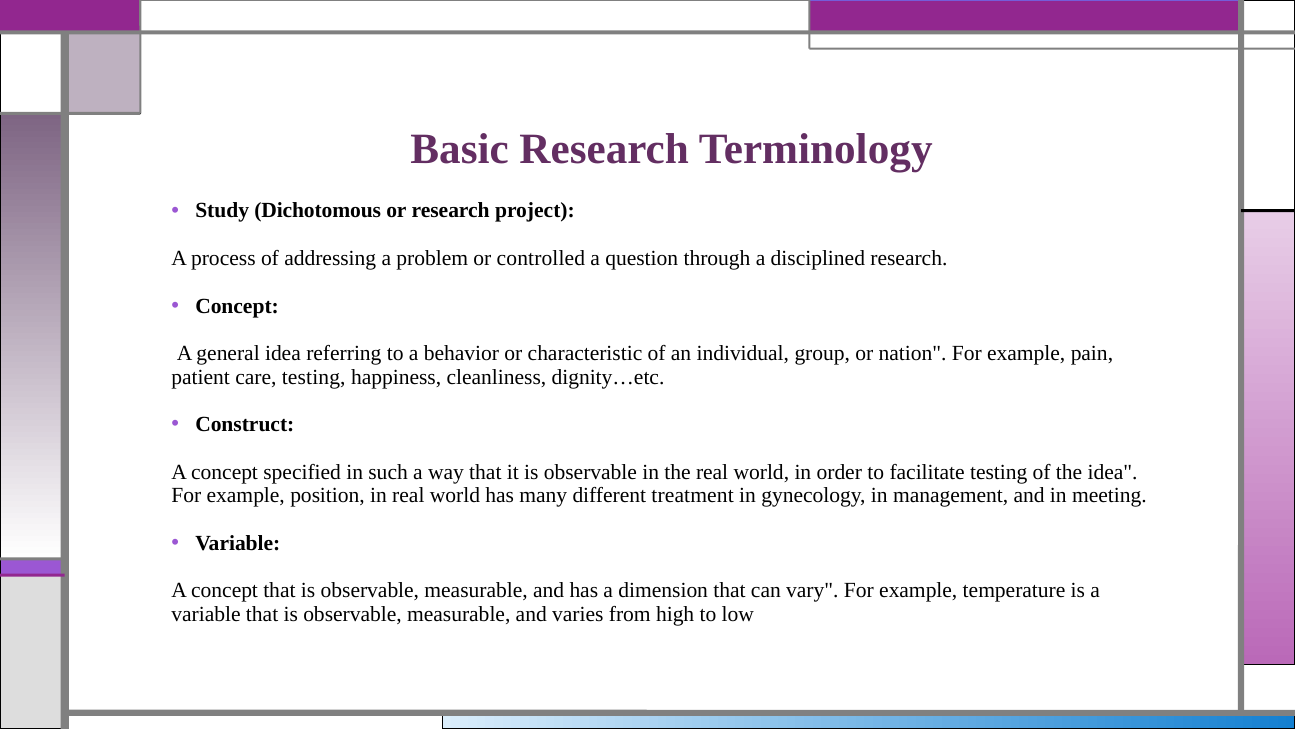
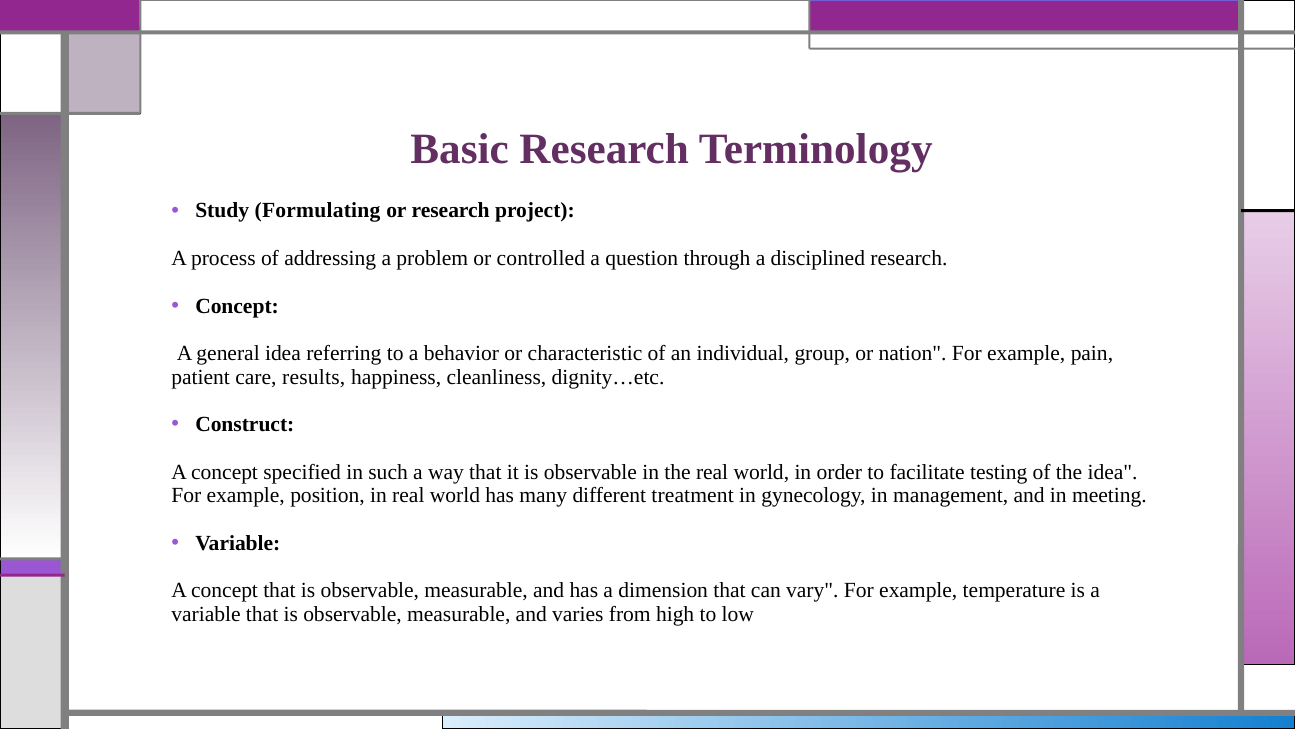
Dichotomous: Dichotomous -> Formulating
care testing: testing -> results
